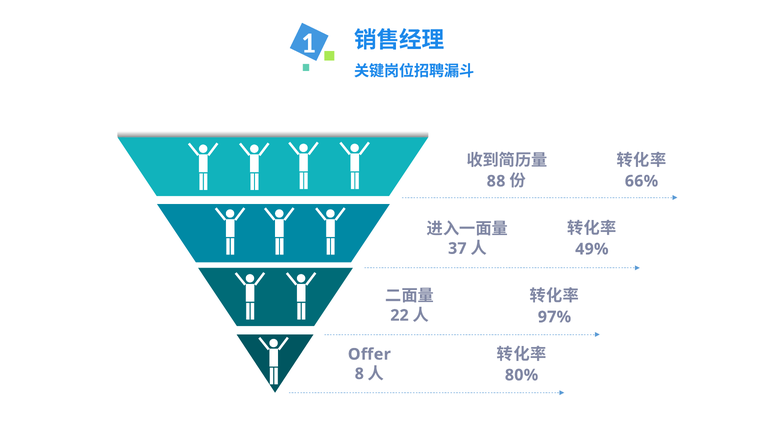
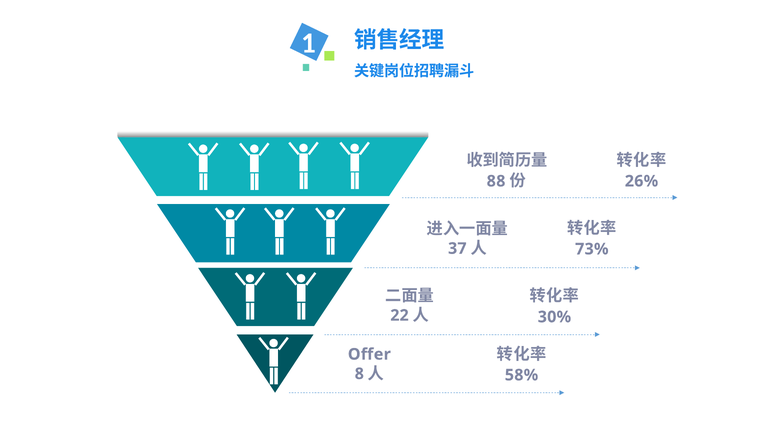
66%: 66% -> 26%
49%: 49% -> 73%
97%: 97% -> 30%
80%: 80% -> 58%
